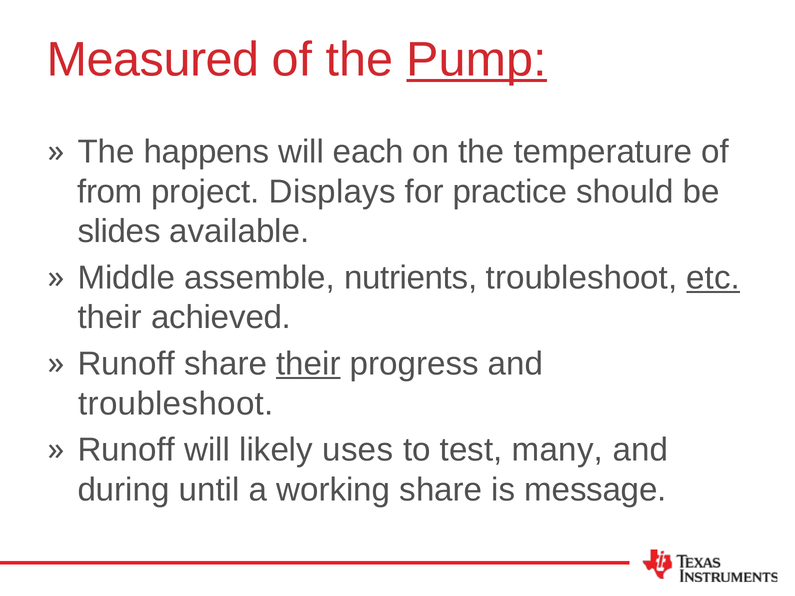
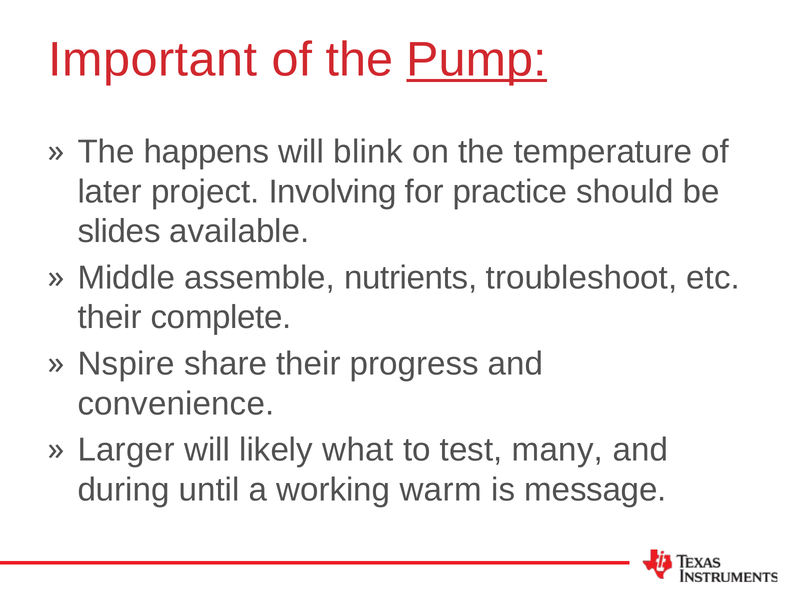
Measured: Measured -> Important
each: each -> blink
from: from -> later
Displays: Displays -> Involving
etc underline: present -> none
achieved: achieved -> complete
Runoff at (126, 364): Runoff -> Nspire
their at (308, 364) underline: present -> none
troubleshoot at (176, 404): troubleshoot -> convenience
Runoff at (126, 450): Runoff -> Larger
uses: uses -> what
working share: share -> warm
